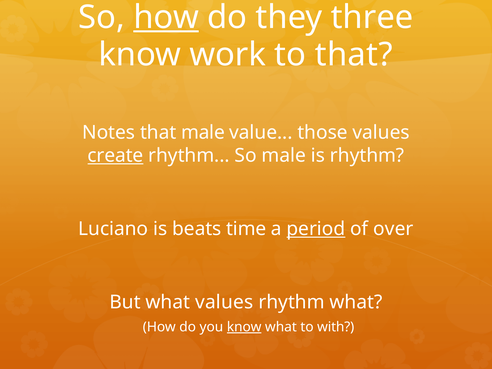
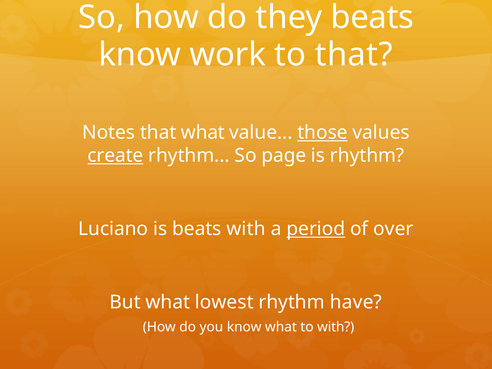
how at (166, 17) underline: present -> none
they three: three -> beats
that male: male -> what
those underline: none -> present
So male: male -> page
beats time: time -> with
what values: values -> lowest
rhythm what: what -> have
know at (244, 327) underline: present -> none
